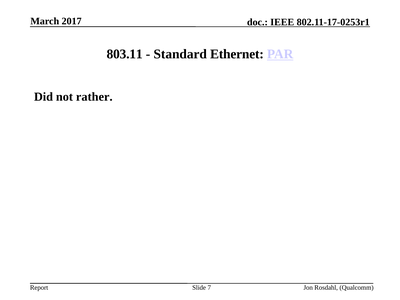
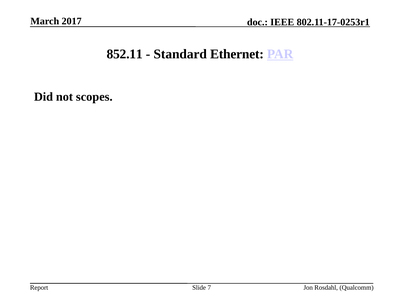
803.11: 803.11 -> 852.11
rather: rather -> scopes
